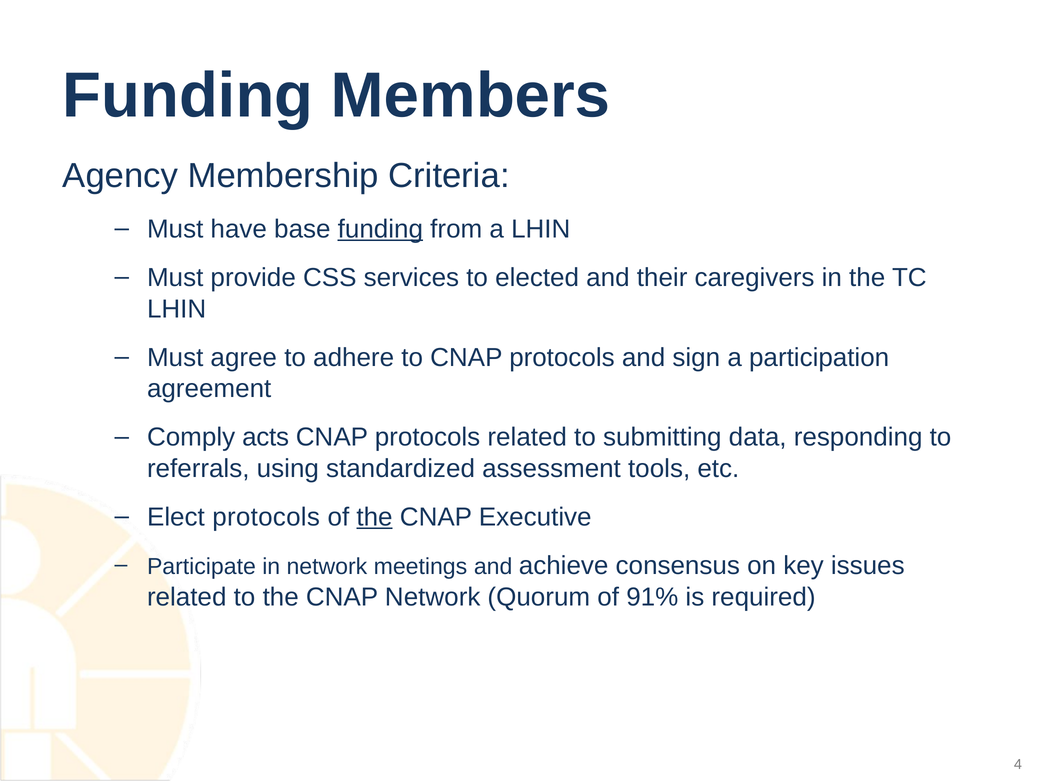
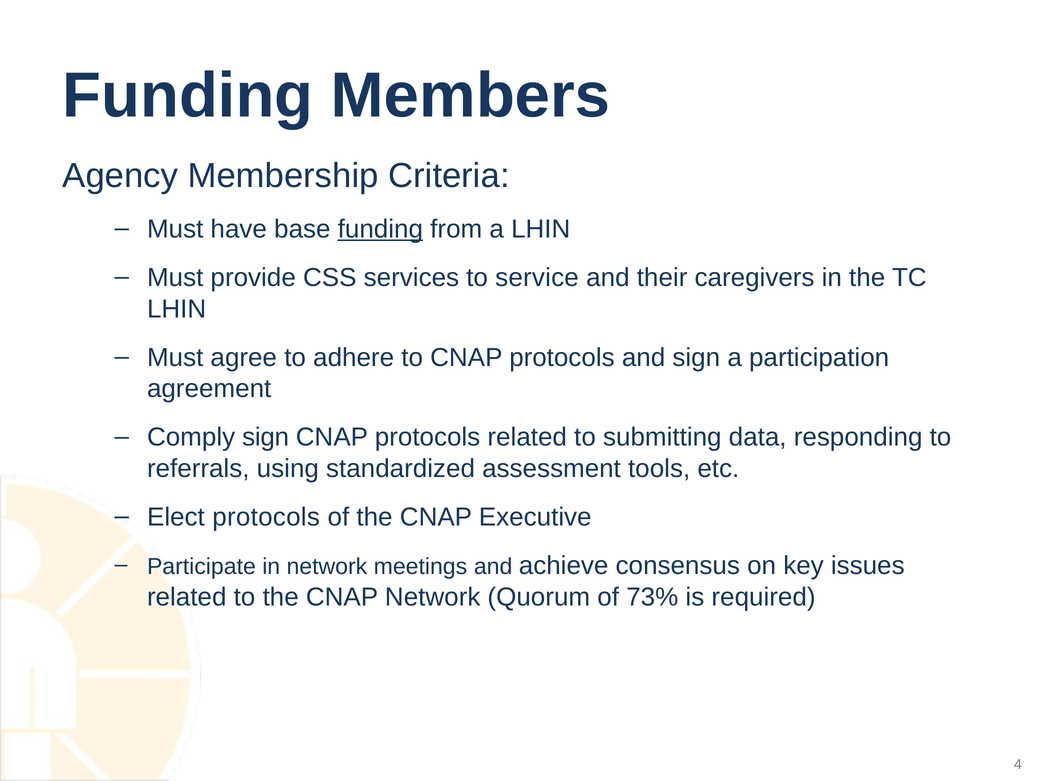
elected: elected -> service
Comply acts: acts -> sign
the at (375, 517) underline: present -> none
91%: 91% -> 73%
